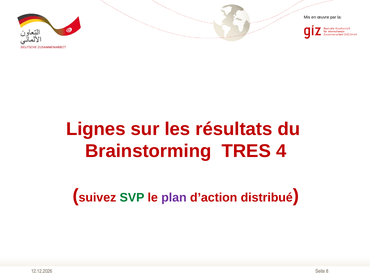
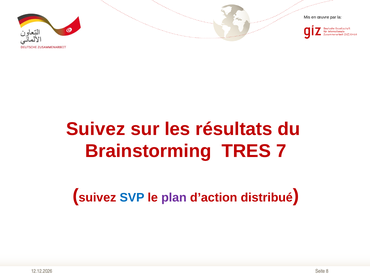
Lignes at (96, 129): Lignes -> Suivez
4: 4 -> 7
SVP colour: green -> blue
